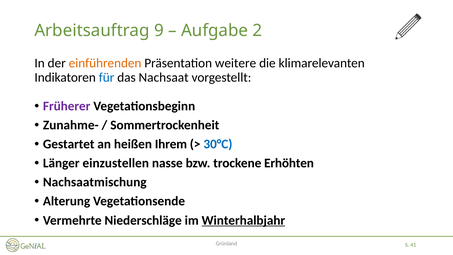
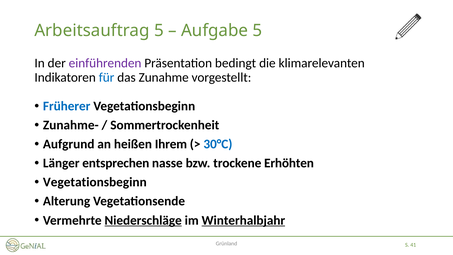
Arbeitsauftrag 9: 9 -> 5
Aufgabe 2: 2 -> 5
einführenden colour: orange -> purple
weitere: weitere -> bedingt
Nachsaat: Nachsaat -> Zunahme
Früherer colour: purple -> blue
Gestartet: Gestartet -> Aufgrund
einzustellen: einzustellen -> entsprechen
Nachsaatmischung at (95, 182): Nachsaatmischung -> Vegetationsbeginn
Niederschläge underline: none -> present
